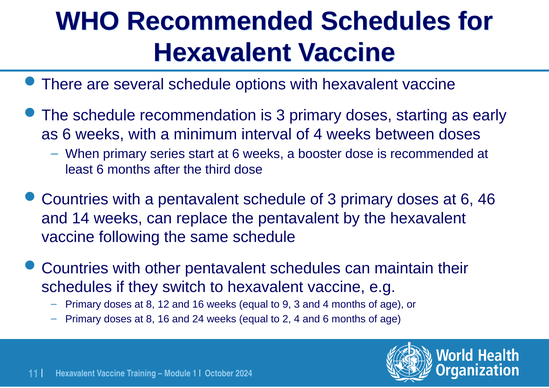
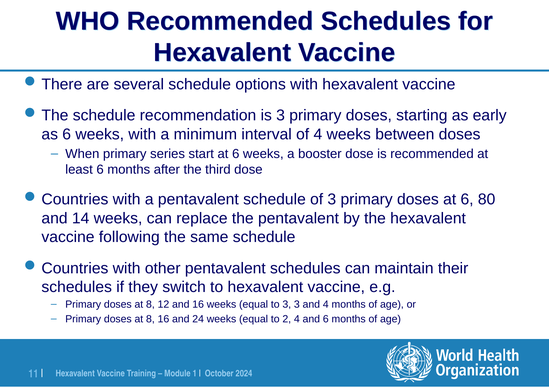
46: 46 -> 80
to 9: 9 -> 3
